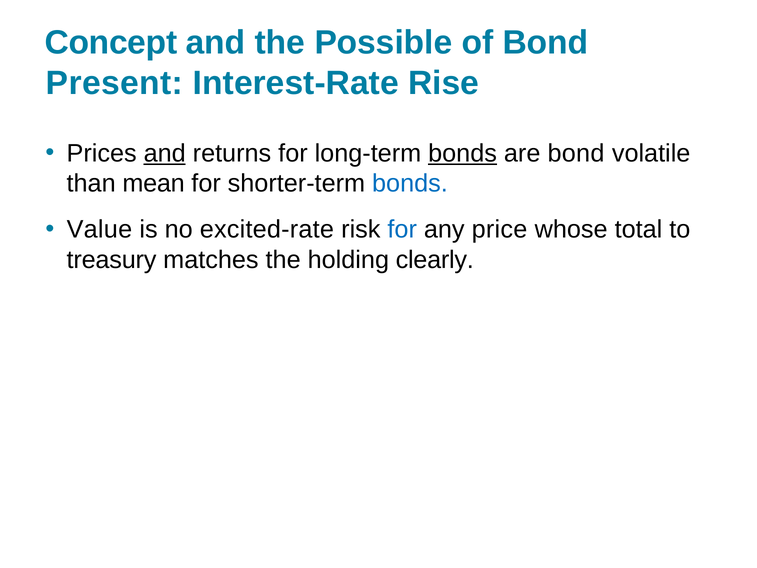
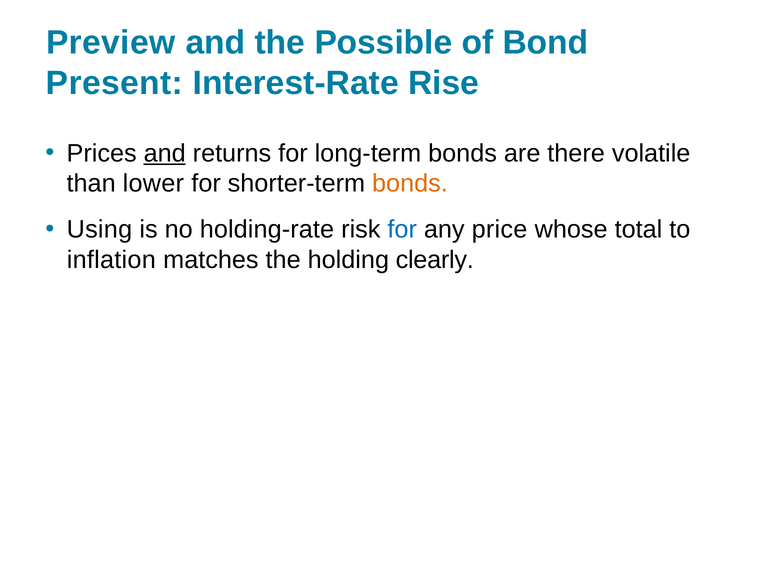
Concept: Concept -> Preview
bonds at (463, 153) underline: present -> none
are bond: bond -> there
mean: mean -> lower
bonds at (410, 183) colour: blue -> orange
Value: Value -> Using
excited-rate: excited-rate -> holding-rate
treasury: treasury -> inflation
